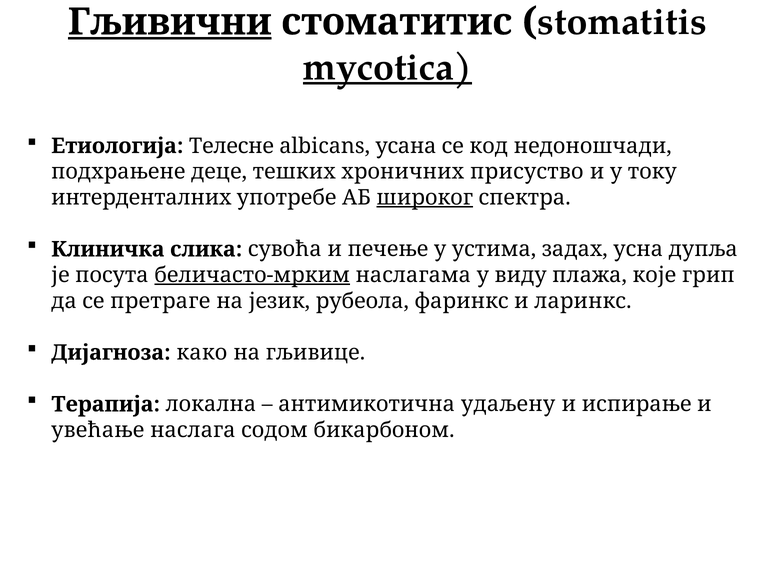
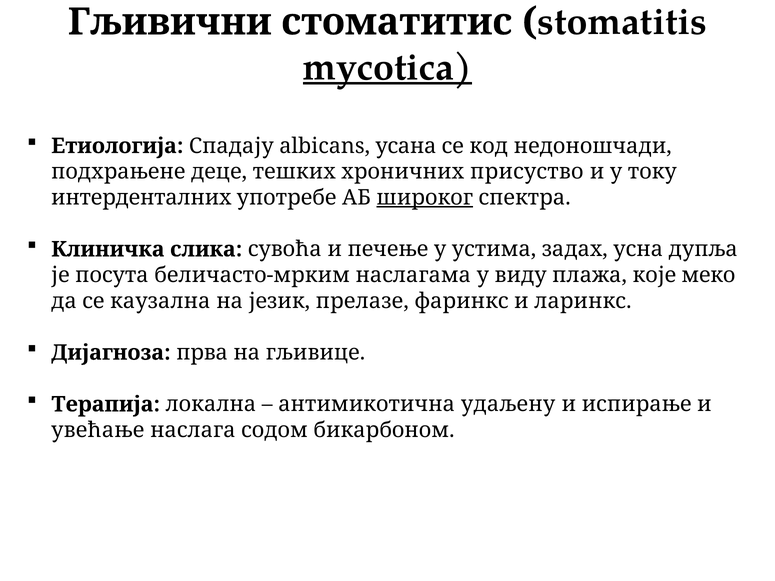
Гљивични underline: present -> none
Телесне: Телесне -> Спадају
беличасто-мрким underline: present -> none
грип: грип -> меко
претраге: претраге -> каузална
рубеола: рубеола -> прелазе
како: како -> прва
